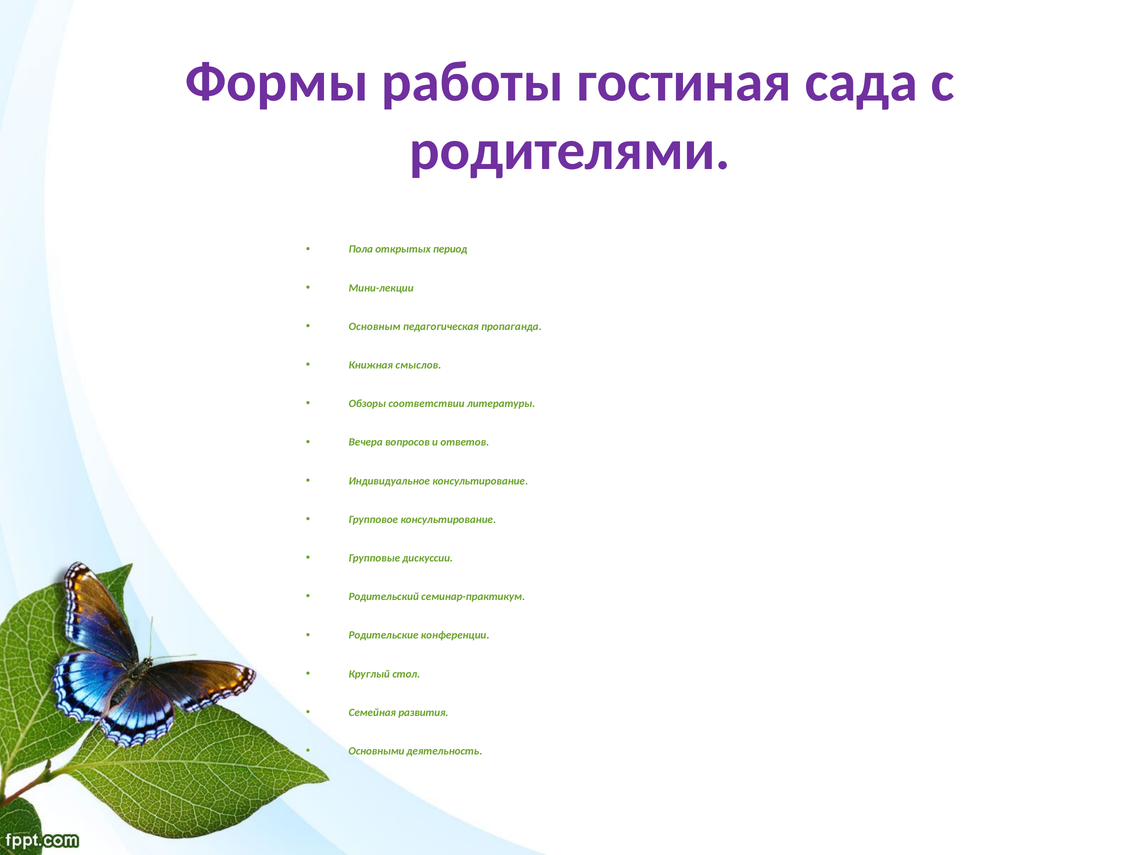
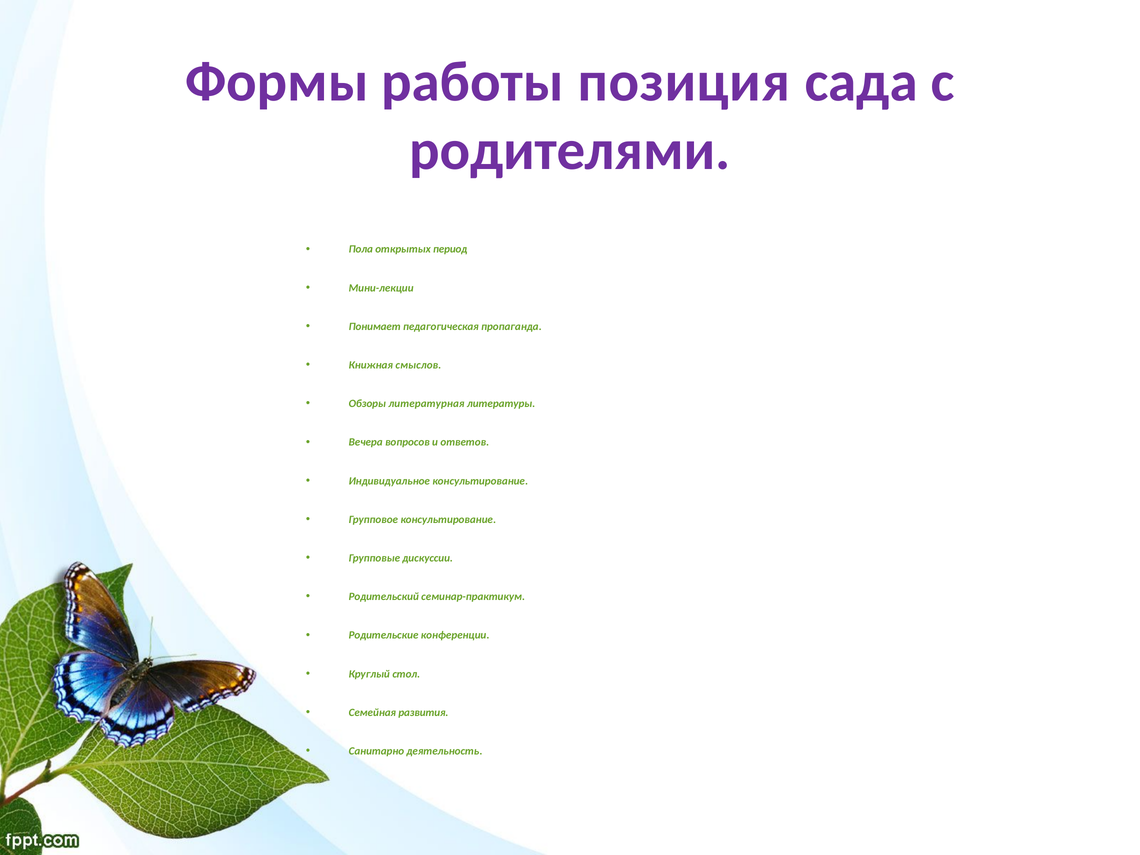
гостиная: гостиная -> позиция
Основным: Основным -> Понимает
соответствии: соответствии -> литературная
Основными: Основными -> Санитарно
